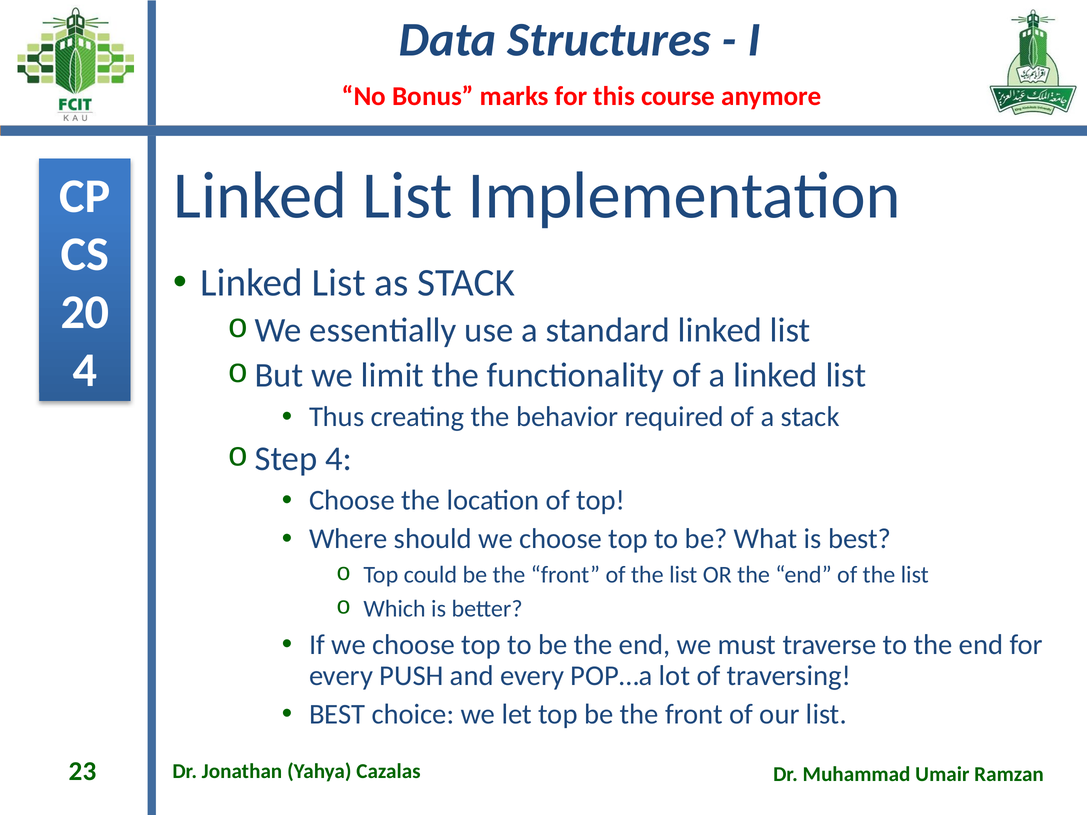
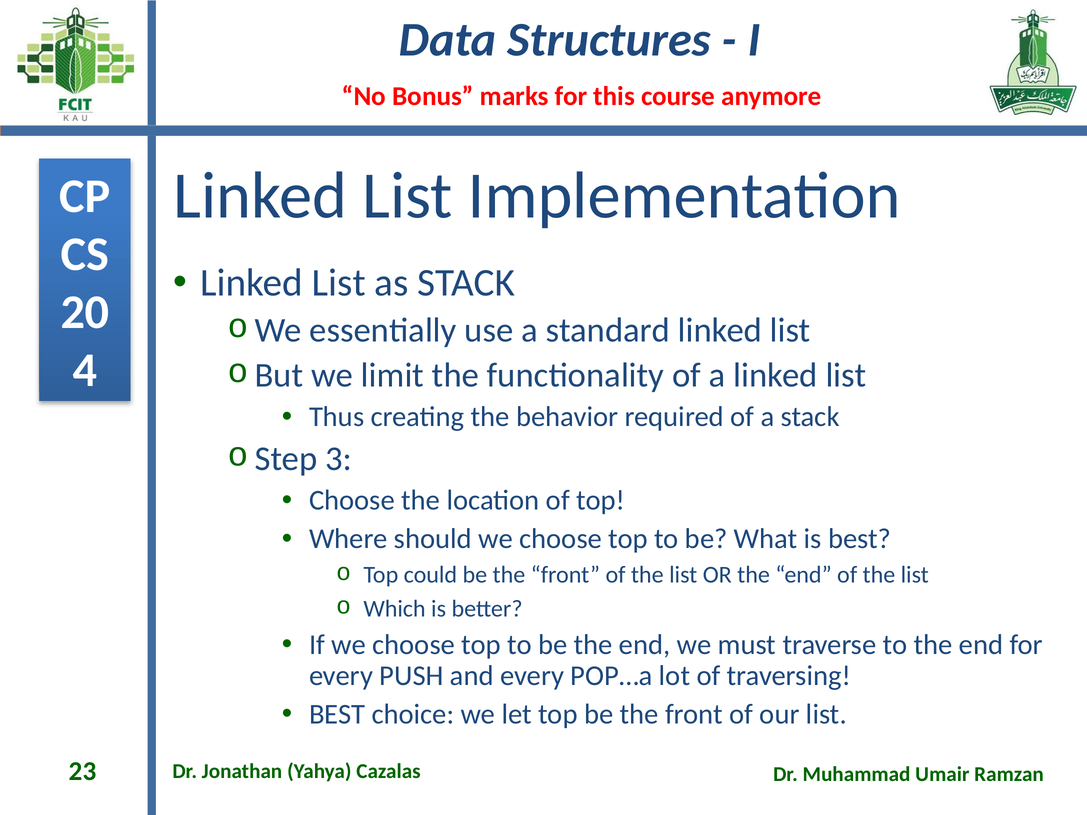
4 at (339, 459): 4 -> 3
